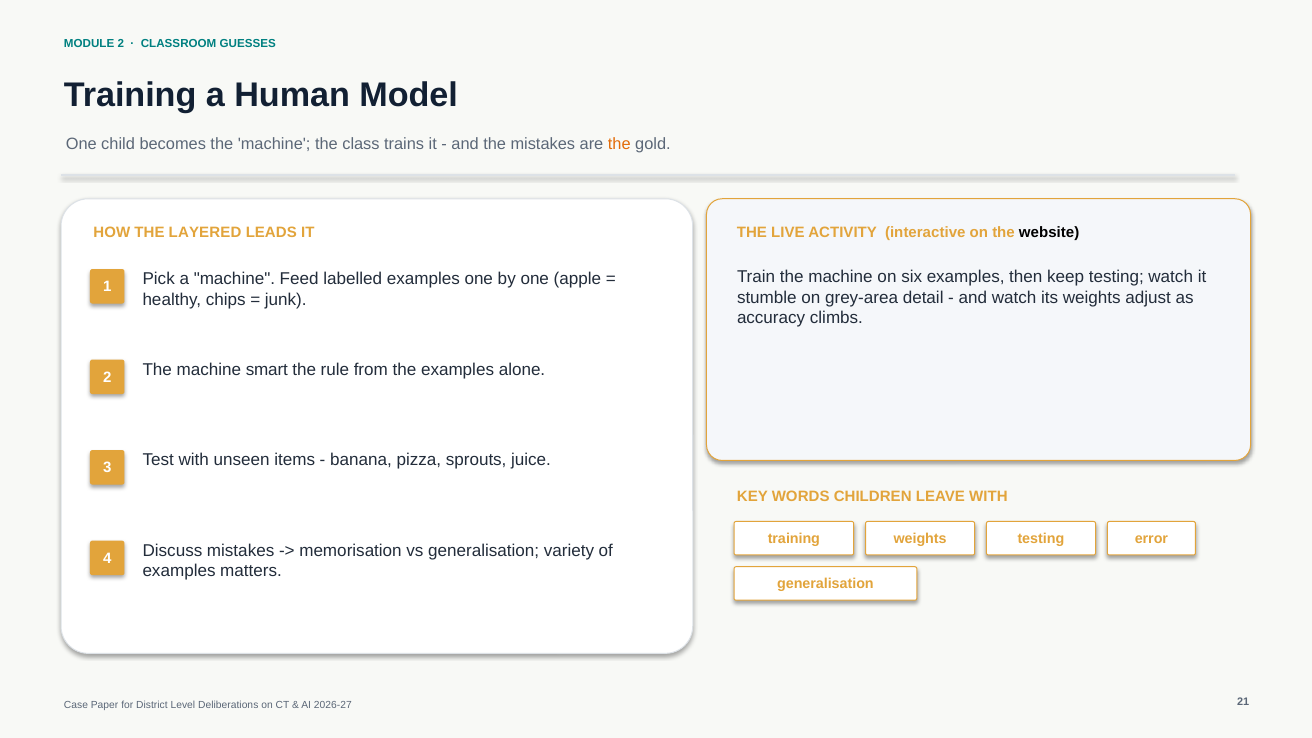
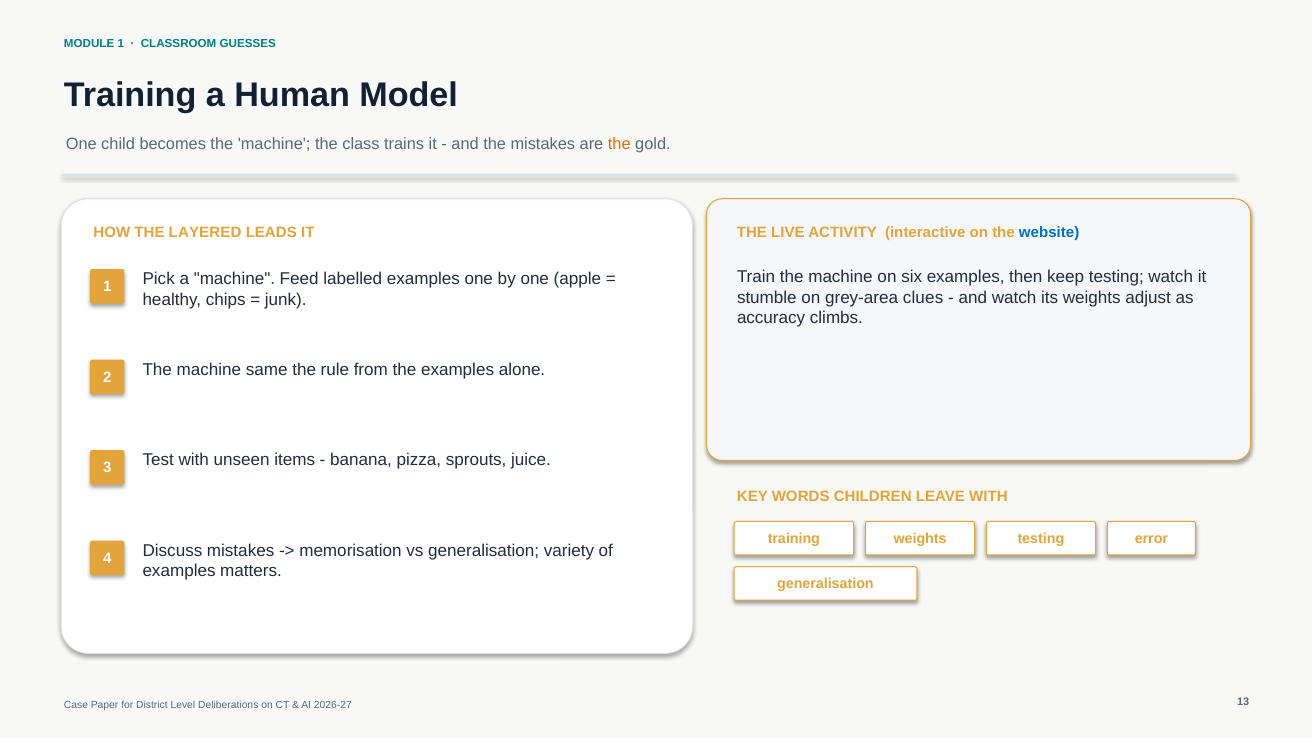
MODULE 2: 2 -> 1
website colour: black -> blue
detail: detail -> clues
smart: smart -> same
21: 21 -> 13
